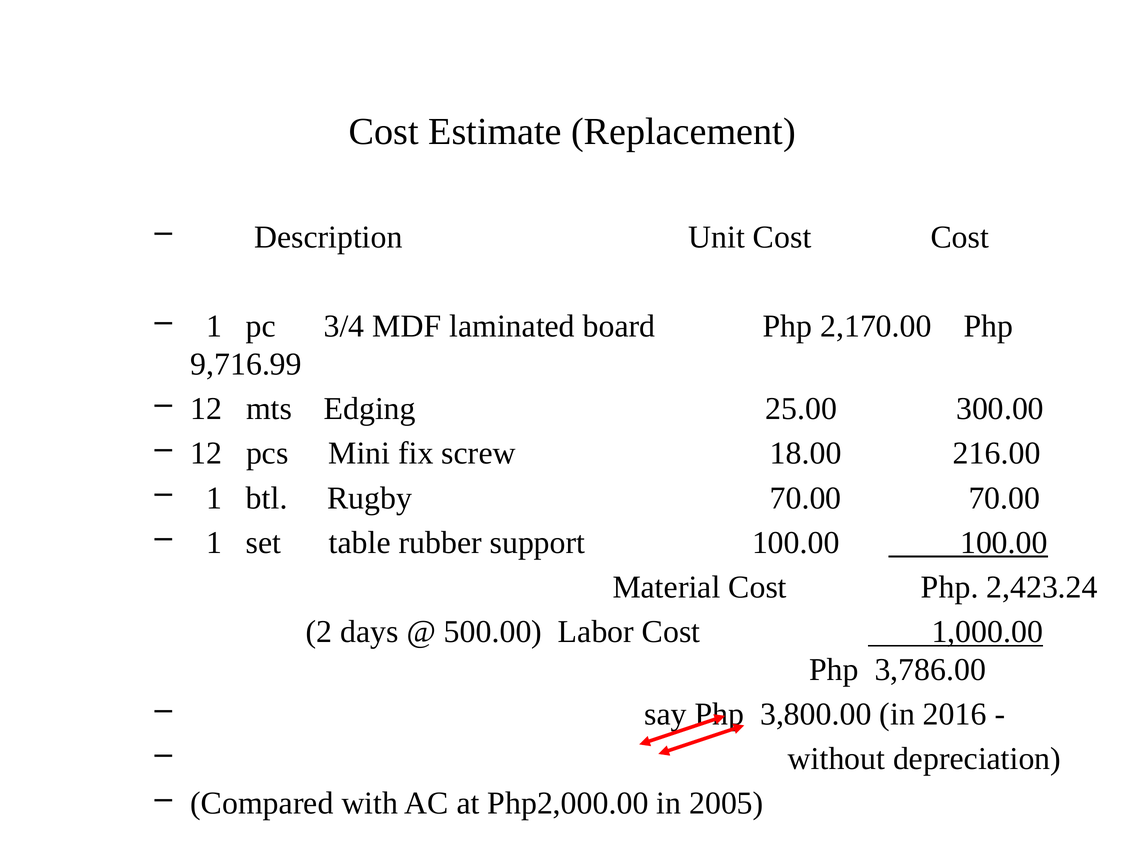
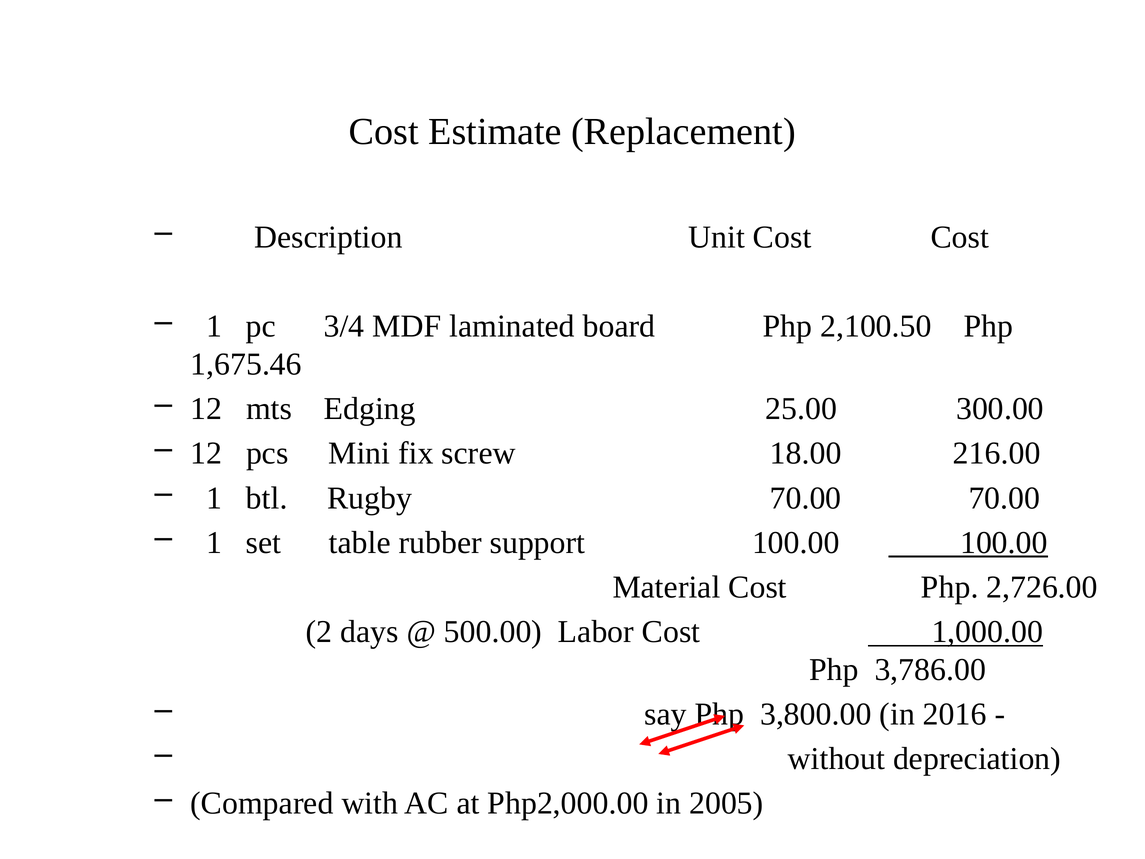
2,170.00: 2,170.00 -> 2,100.50
9,716.99: 9,716.99 -> 1,675.46
2,423.24: 2,423.24 -> 2,726.00
